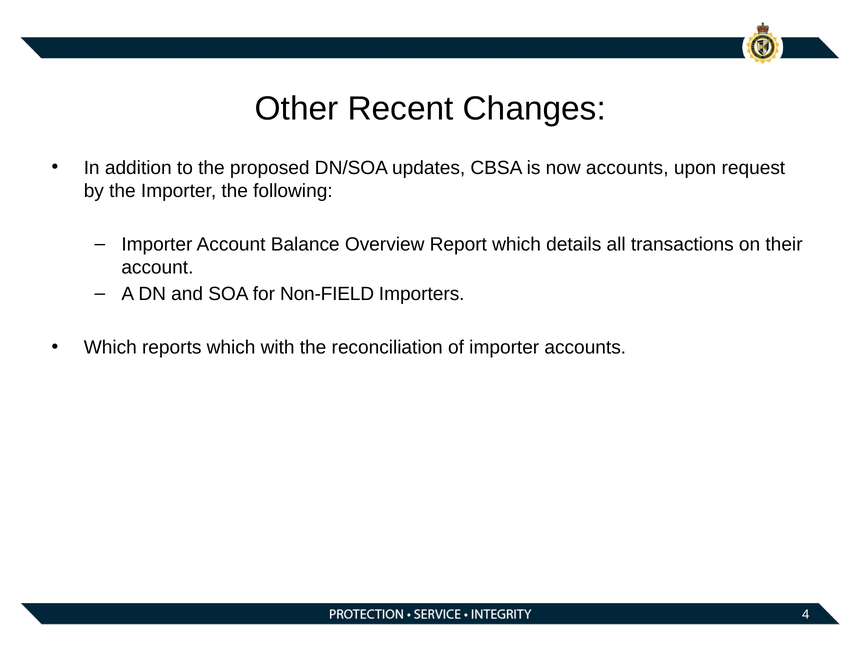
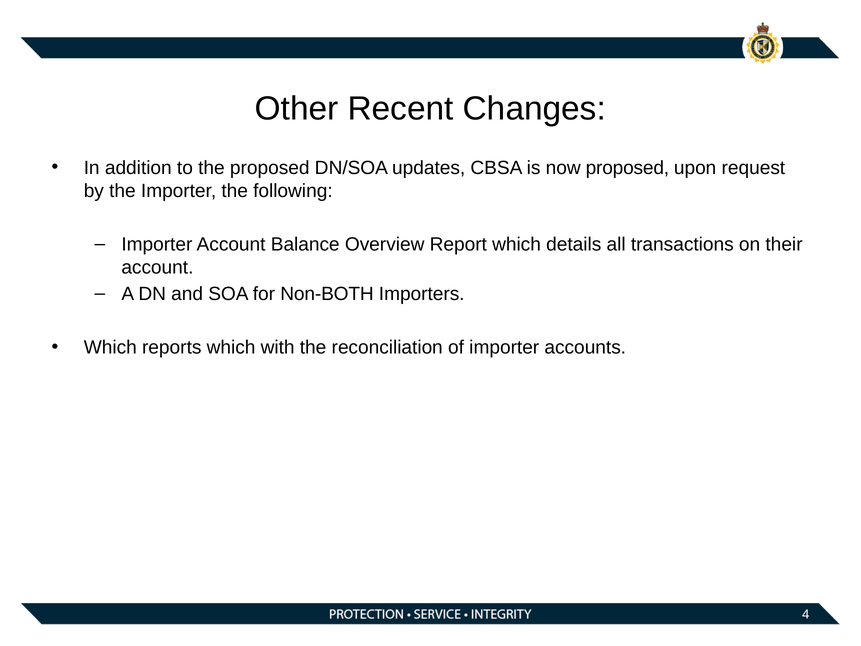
now accounts: accounts -> proposed
Non-FIELD: Non-FIELD -> Non-BOTH
